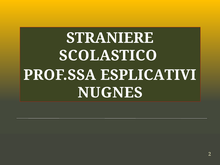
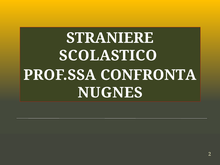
ESPLICATIVI: ESPLICATIVI -> CONFRONTA
